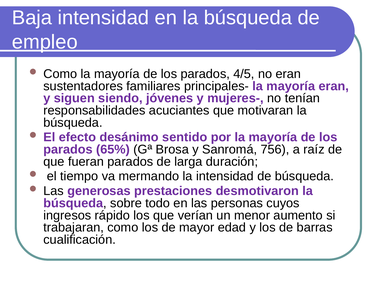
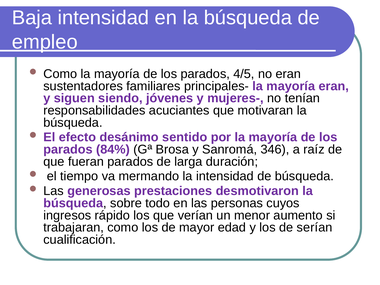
65%: 65% -> 84%
756: 756 -> 346
barras: barras -> serían
